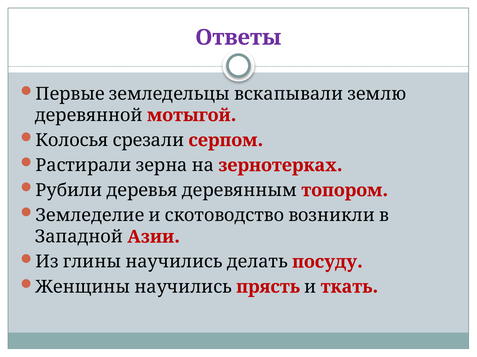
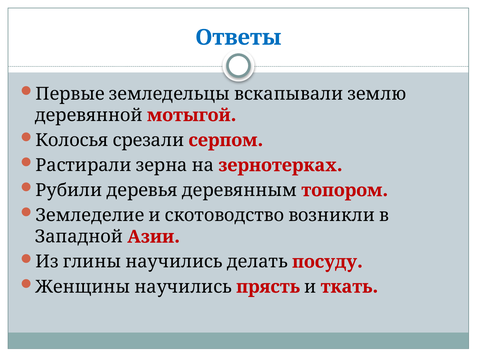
Ответы colour: purple -> blue
